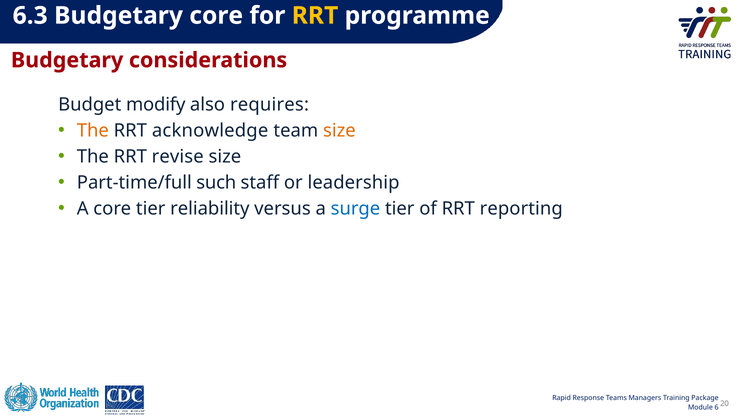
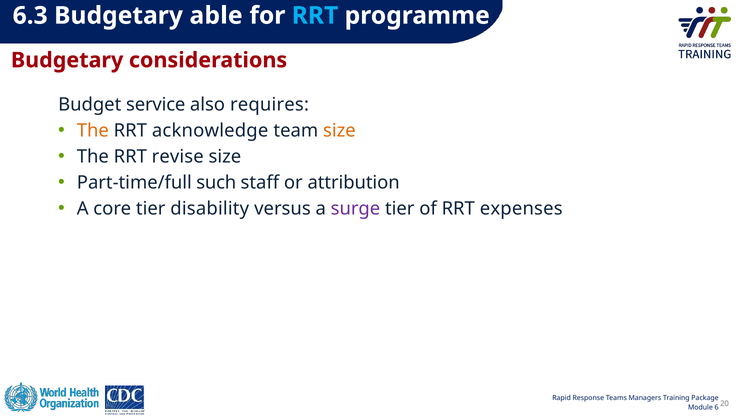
Budgetary core: core -> able
RRT at (315, 16) colour: yellow -> light blue
modify: modify -> service
leadership: leadership -> attribution
reliability: reliability -> disability
surge colour: blue -> purple
reporting: reporting -> expenses
